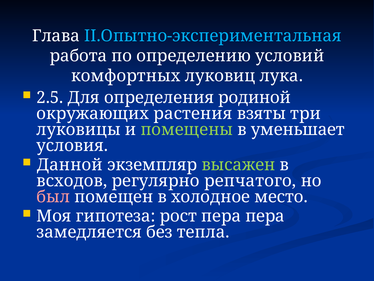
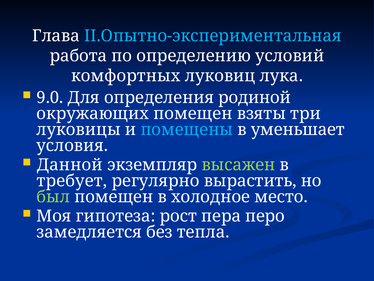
2.5: 2.5 -> 9.0
окружающих растения: растения -> помещен
помещены colour: light green -> light blue
всходов: всходов -> требует
репчатого: репчатого -> вырастить
был colour: pink -> light green
пера пера: пера -> перо
